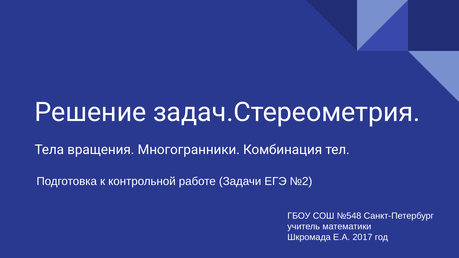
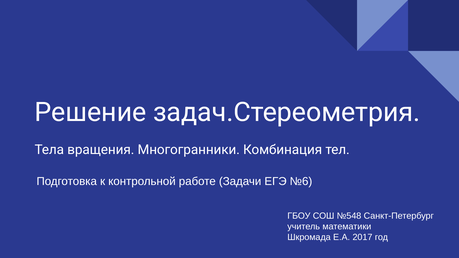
№2: №2 -> №6
